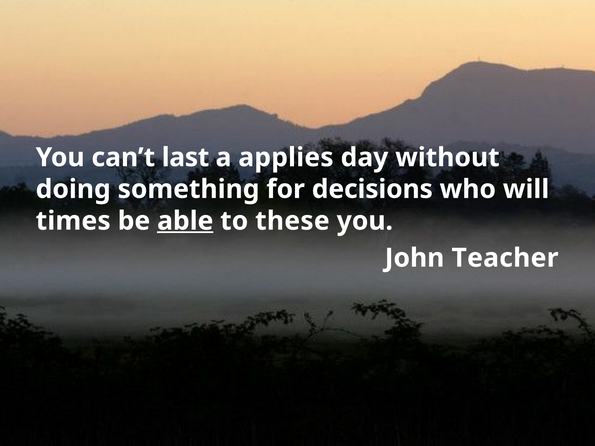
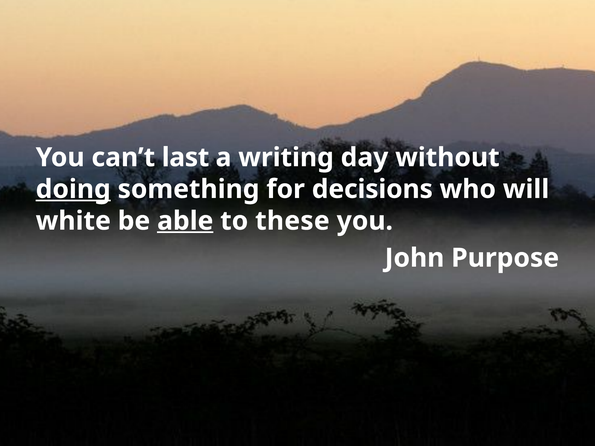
applies: applies -> writing
doing underline: none -> present
times: times -> white
Teacher: Teacher -> Purpose
